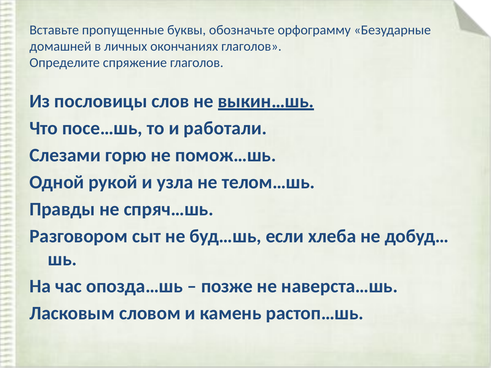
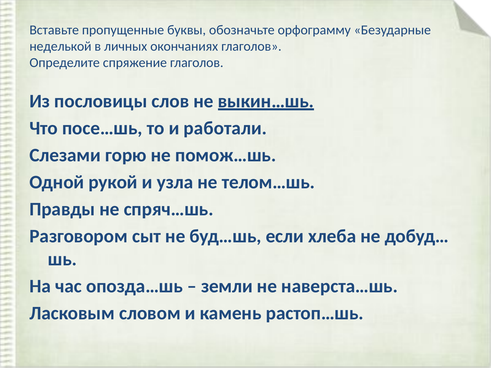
домашней: домашней -> неделькой
позже: позже -> земли
